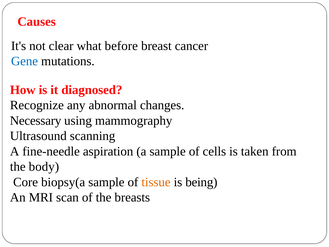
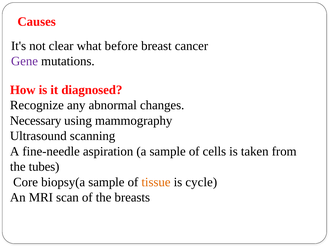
Gene colour: blue -> purple
body: body -> tubes
being: being -> cycle
